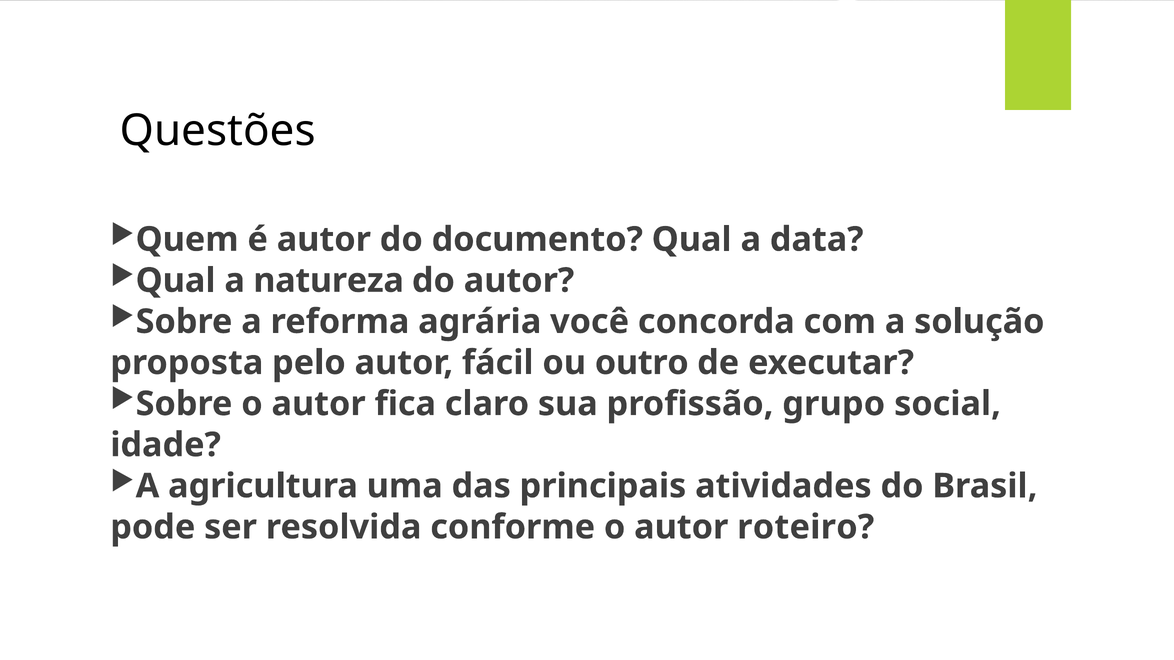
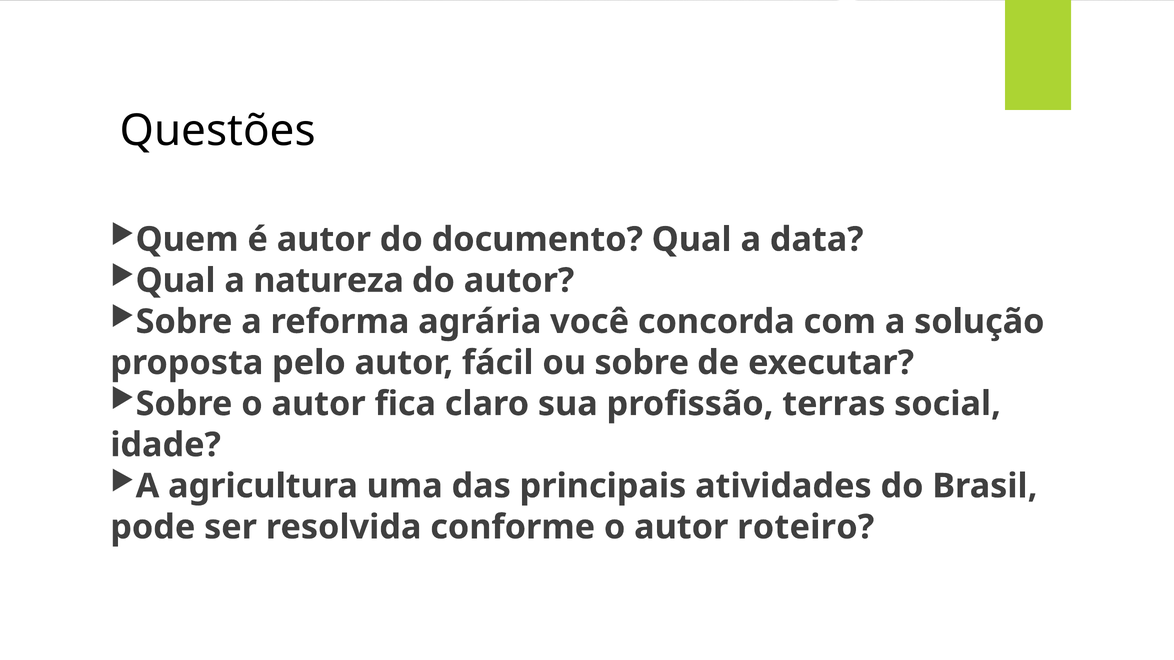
ou outro: outro -> sobre
grupo: grupo -> terras
